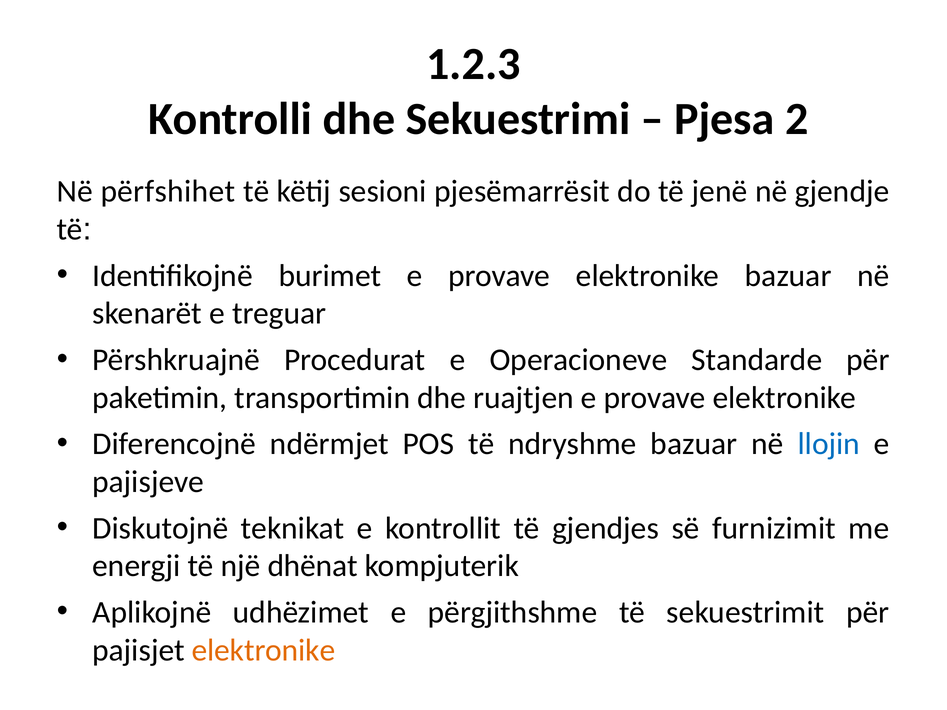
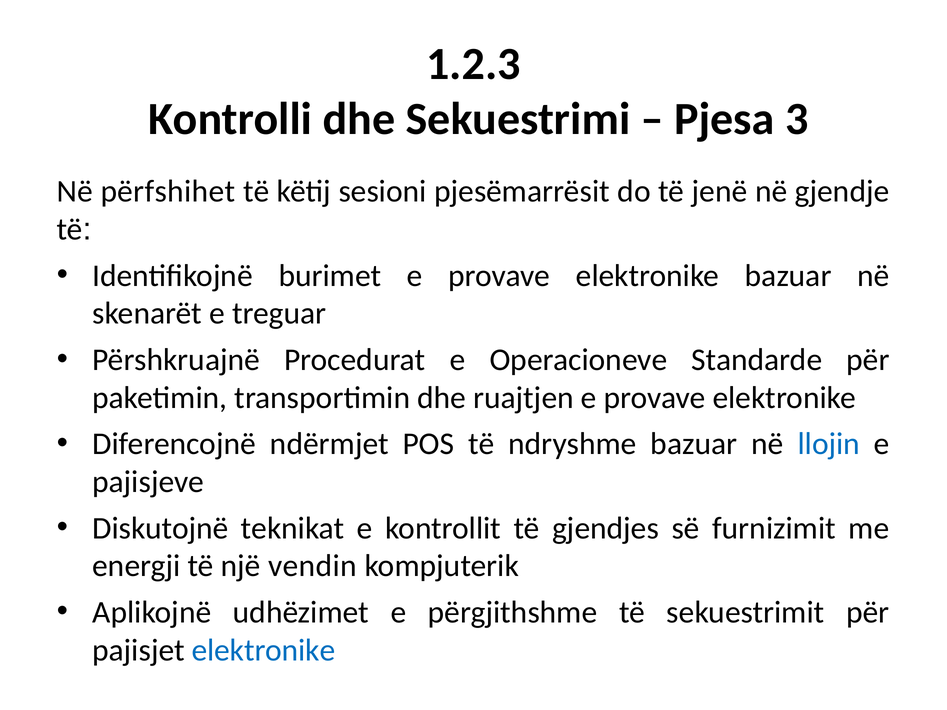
2: 2 -> 3
dhënat: dhënat -> vendin
elektronike at (264, 650) colour: orange -> blue
